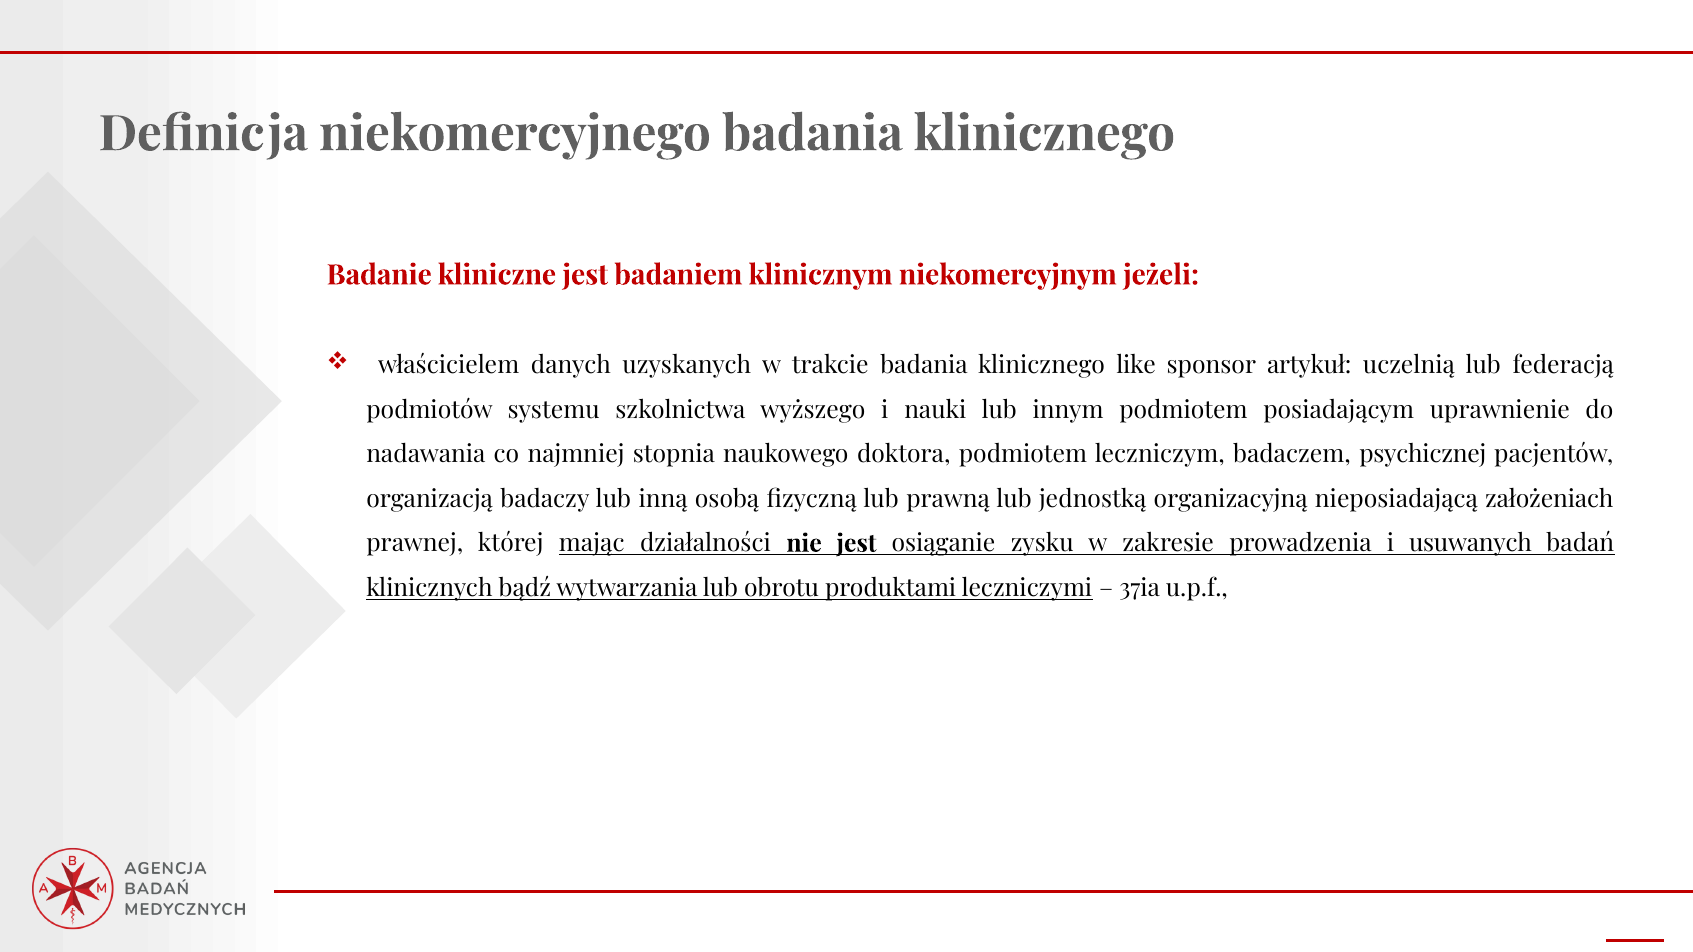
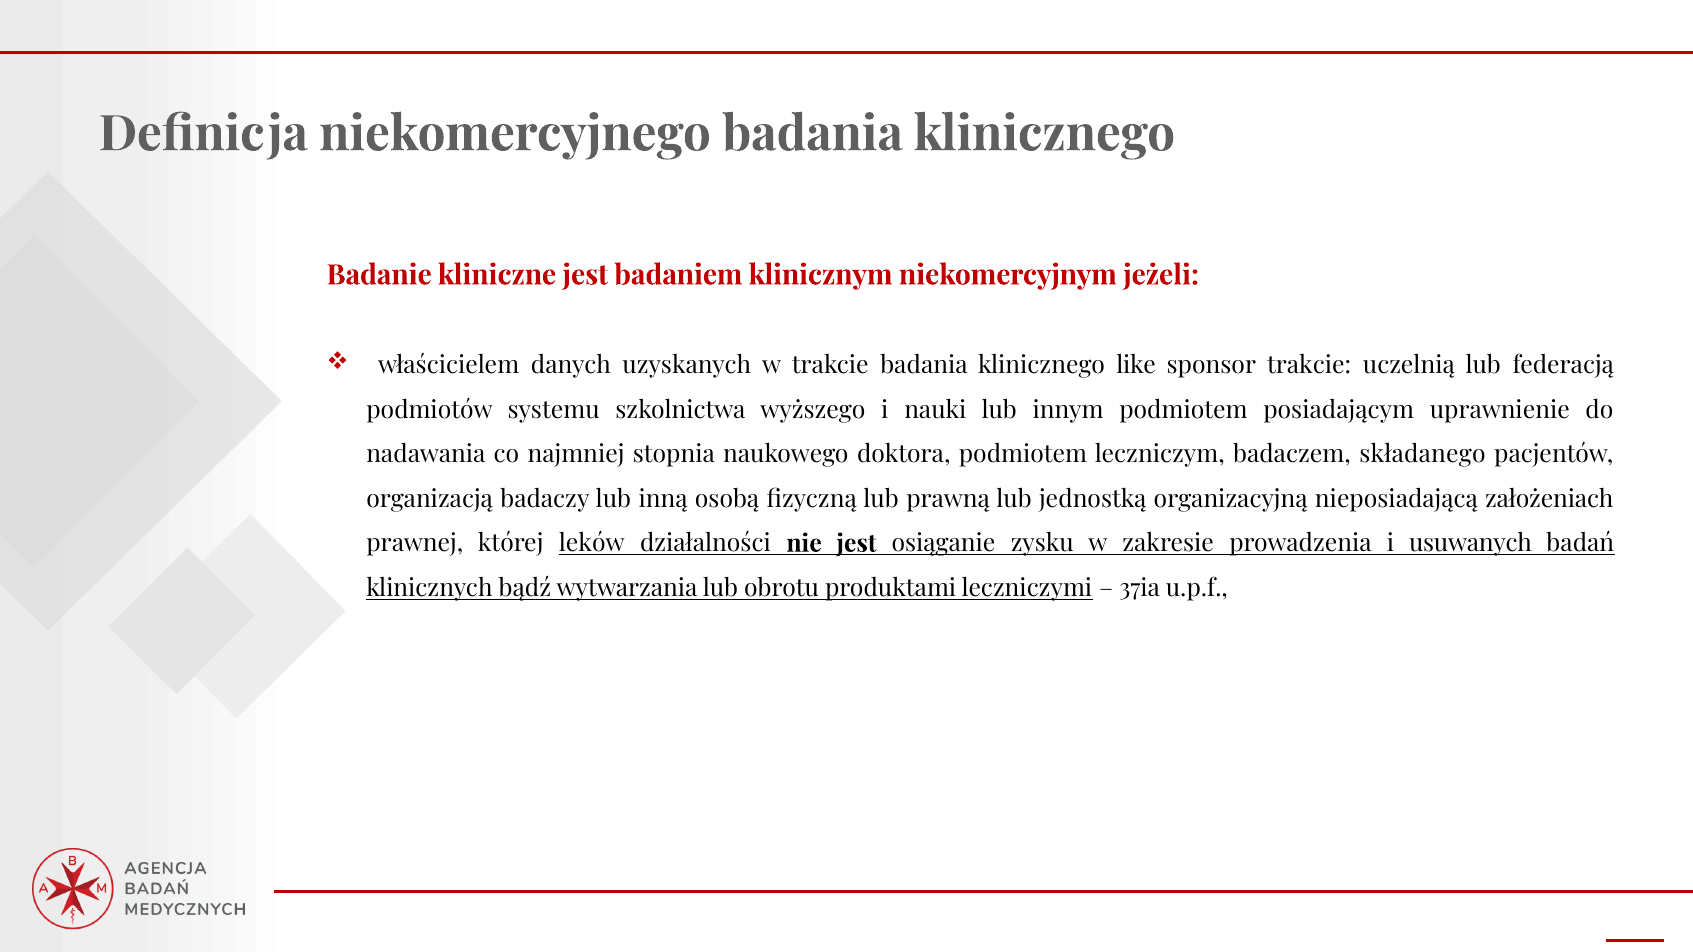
sponsor artykuł: artykuł -> trakcie
psychicznej: psychicznej -> składanego
mając: mając -> leków
